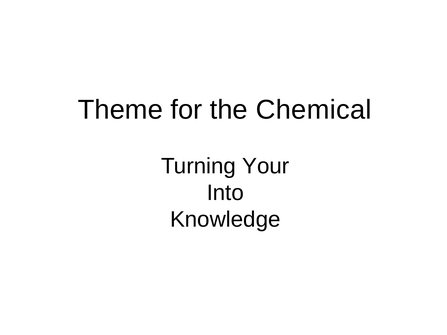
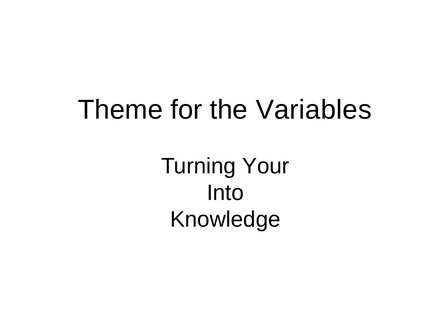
Chemical: Chemical -> Variables
